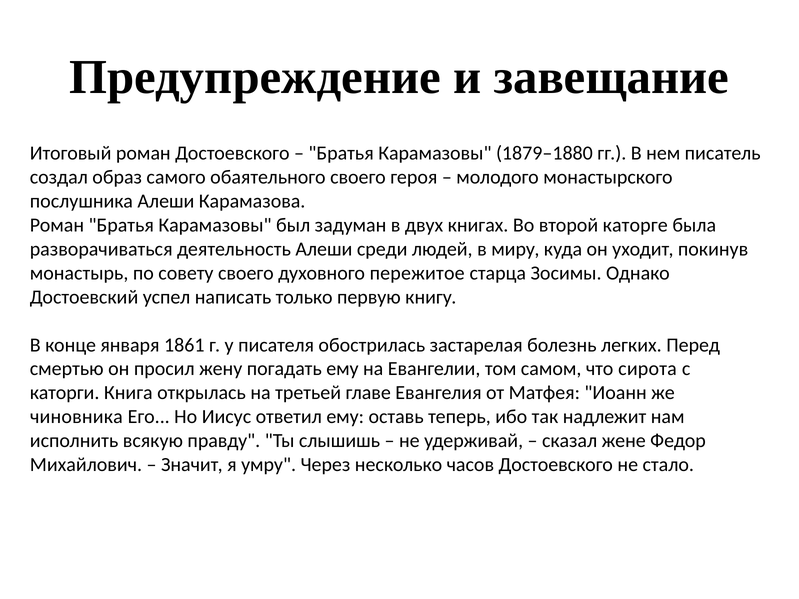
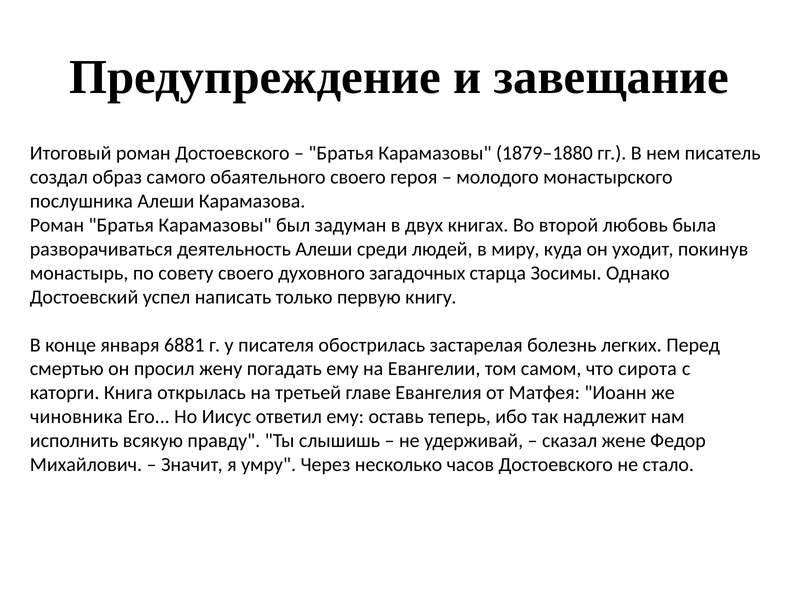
каторге: каторге -> любовь
пережитое: пережитое -> загадочных
1861: 1861 -> 6881
